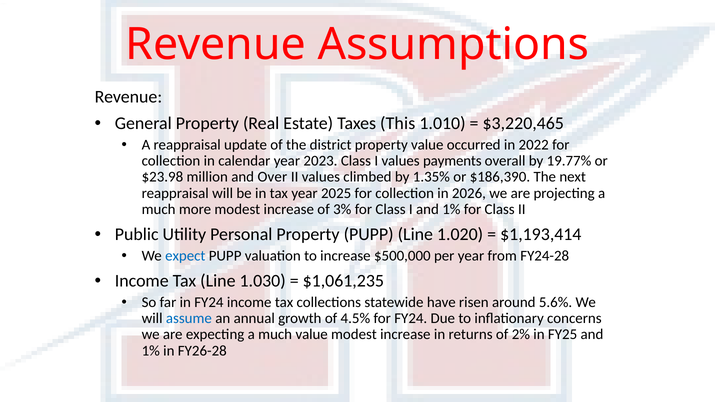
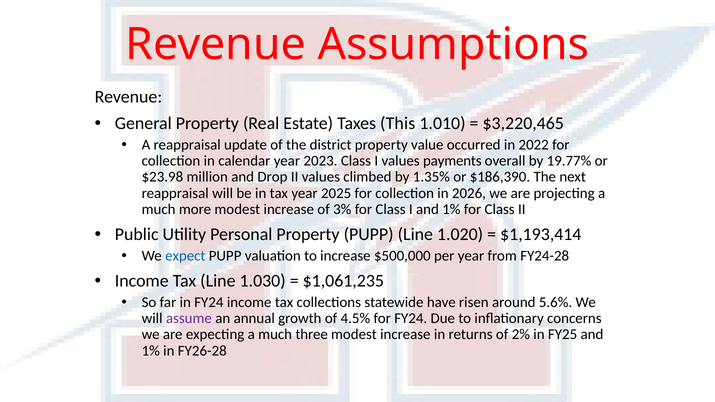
Over: Over -> Drop
assume colour: blue -> purple
much value: value -> three
